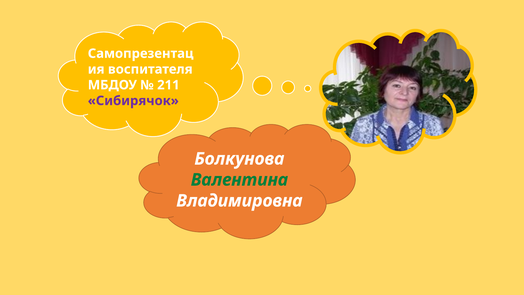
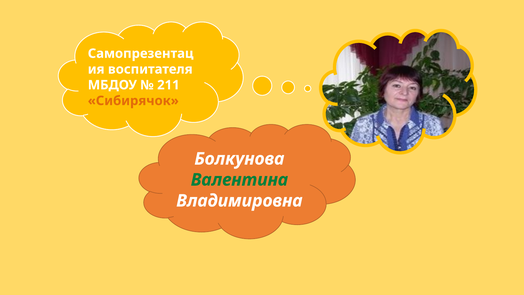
Сибирячок colour: purple -> orange
